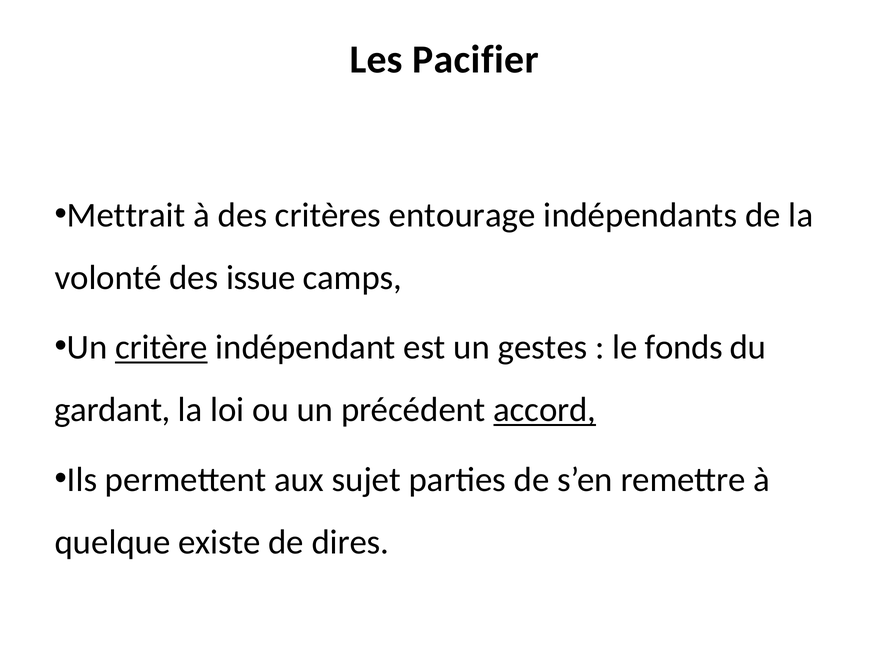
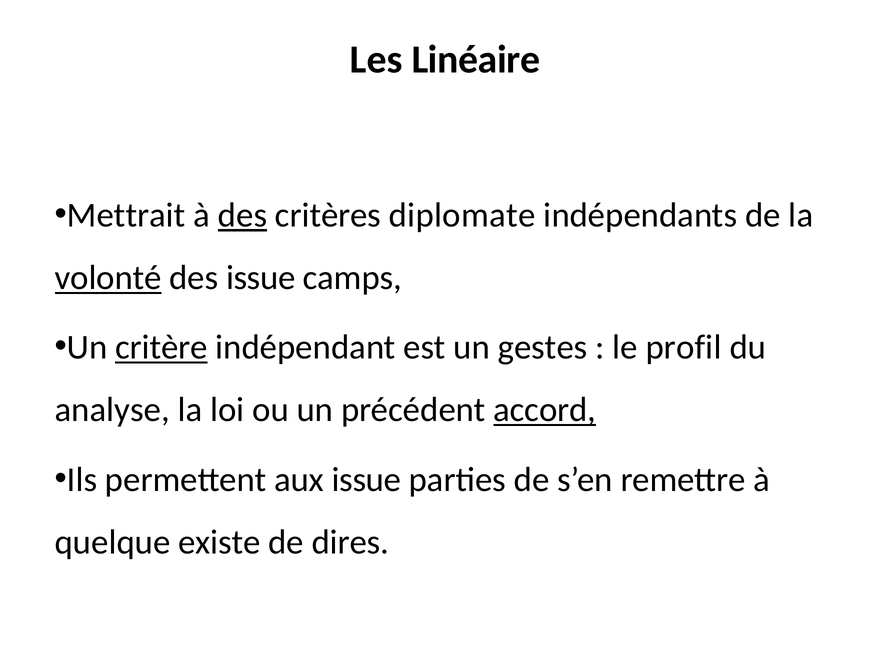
Pacifier: Pacifier -> Linéaire
des at (243, 215) underline: none -> present
entourage: entourage -> diplomate
volonté underline: none -> present
fonds: fonds -> profil
gardant: gardant -> analyse
aux sujet: sujet -> issue
